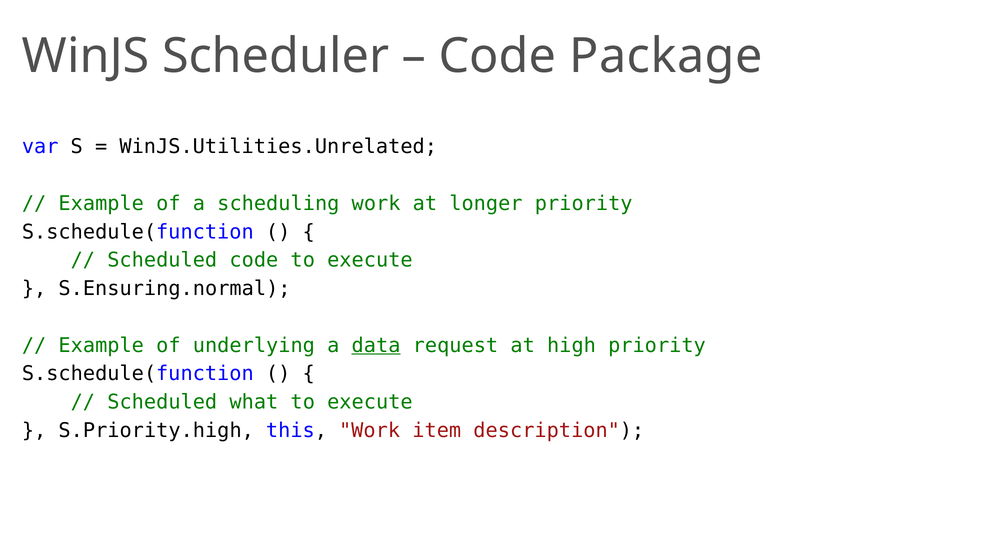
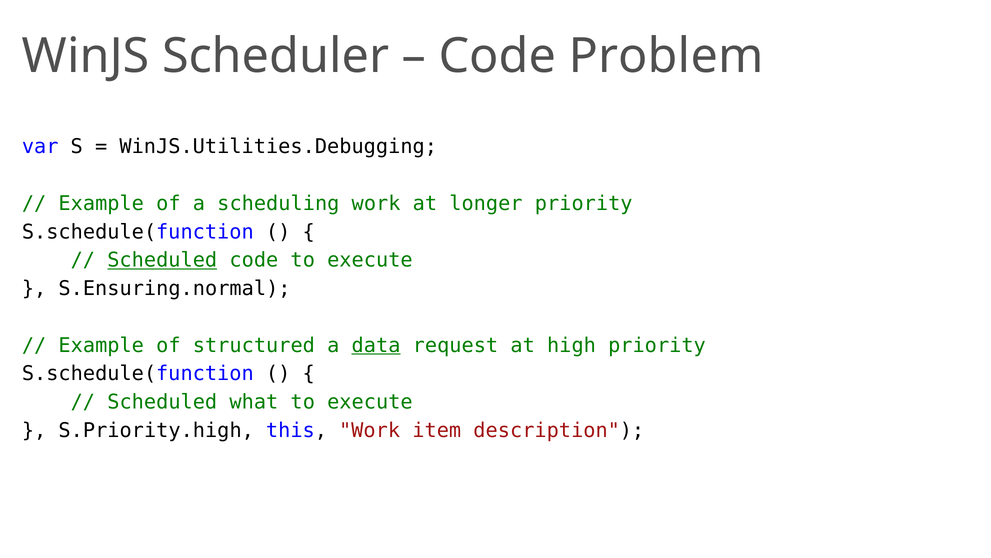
Package: Package -> Problem
WinJS.Utilities.Unrelated: WinJS.Utilities.Unrelated -> WinJS.Utilities.Debugging
Scheduled at (162, 260) underline: none -> present
underlying: underlying -> structured
